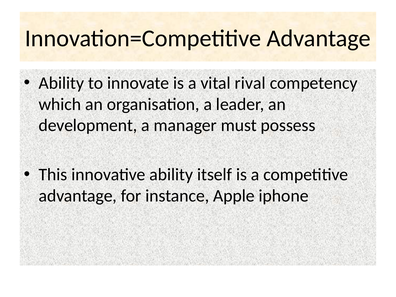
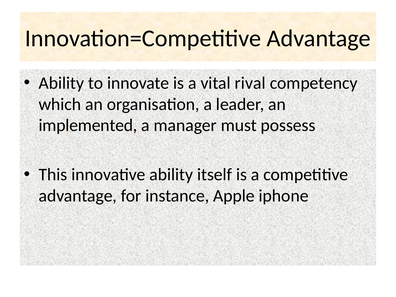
development: development -> implemented
